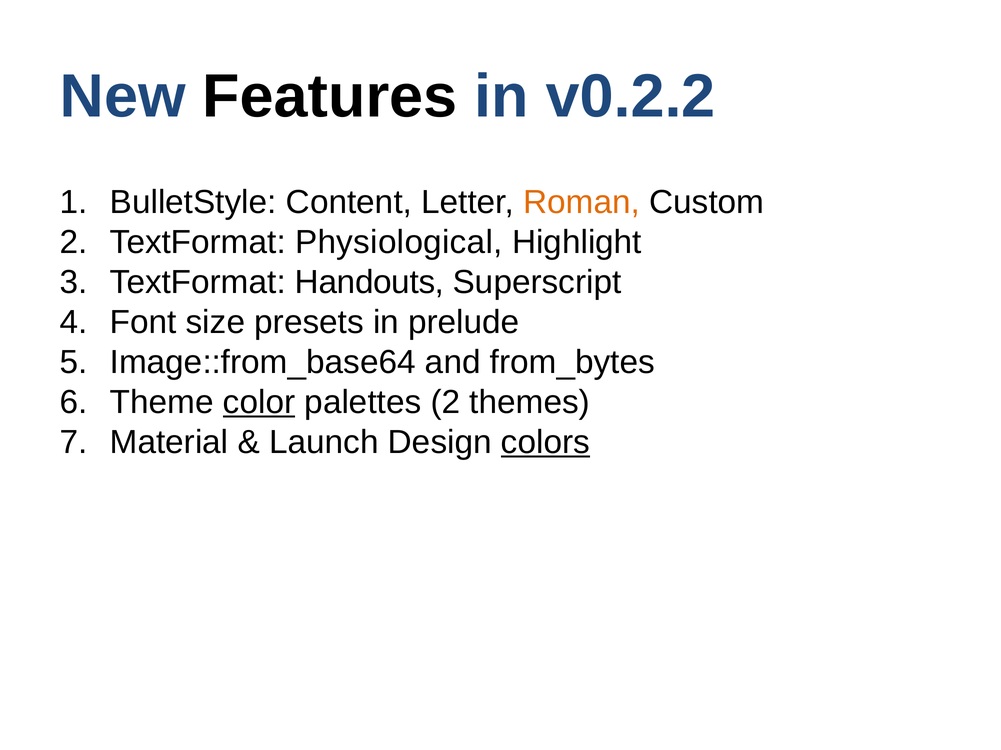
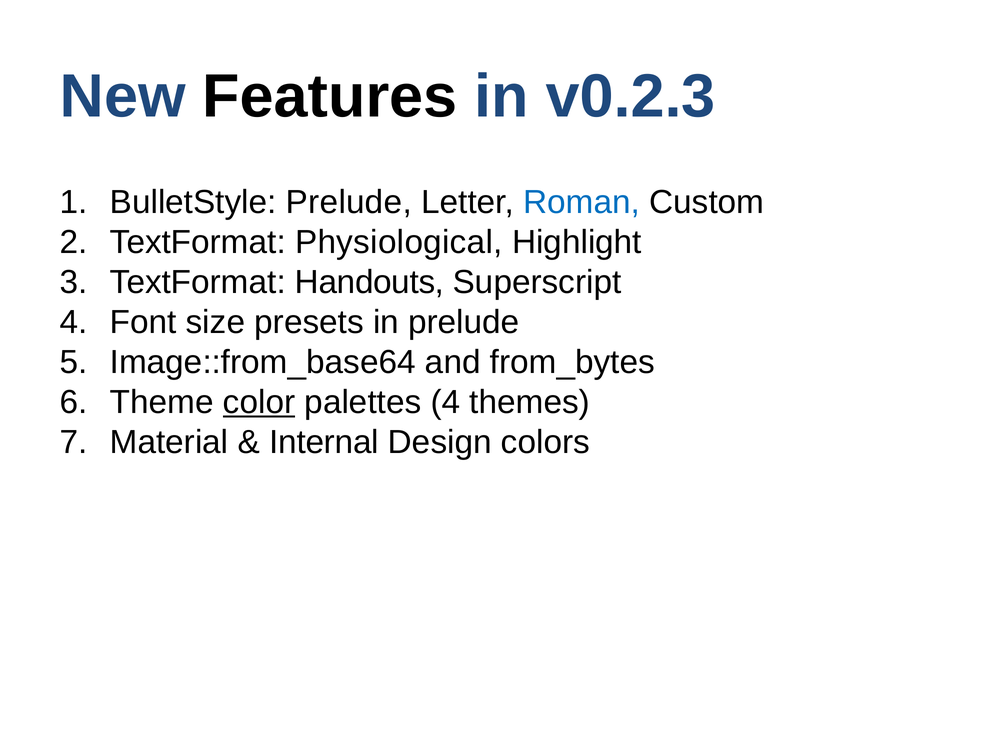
v0.2.2: v0.2.2 -> v0.2.3
BulletStyle Content: Content -> Prelude
Roman colour: orange -> blue
palettes 2: 2 -> 4
Launch: Launch -> Internal
colors underline: present -> none
